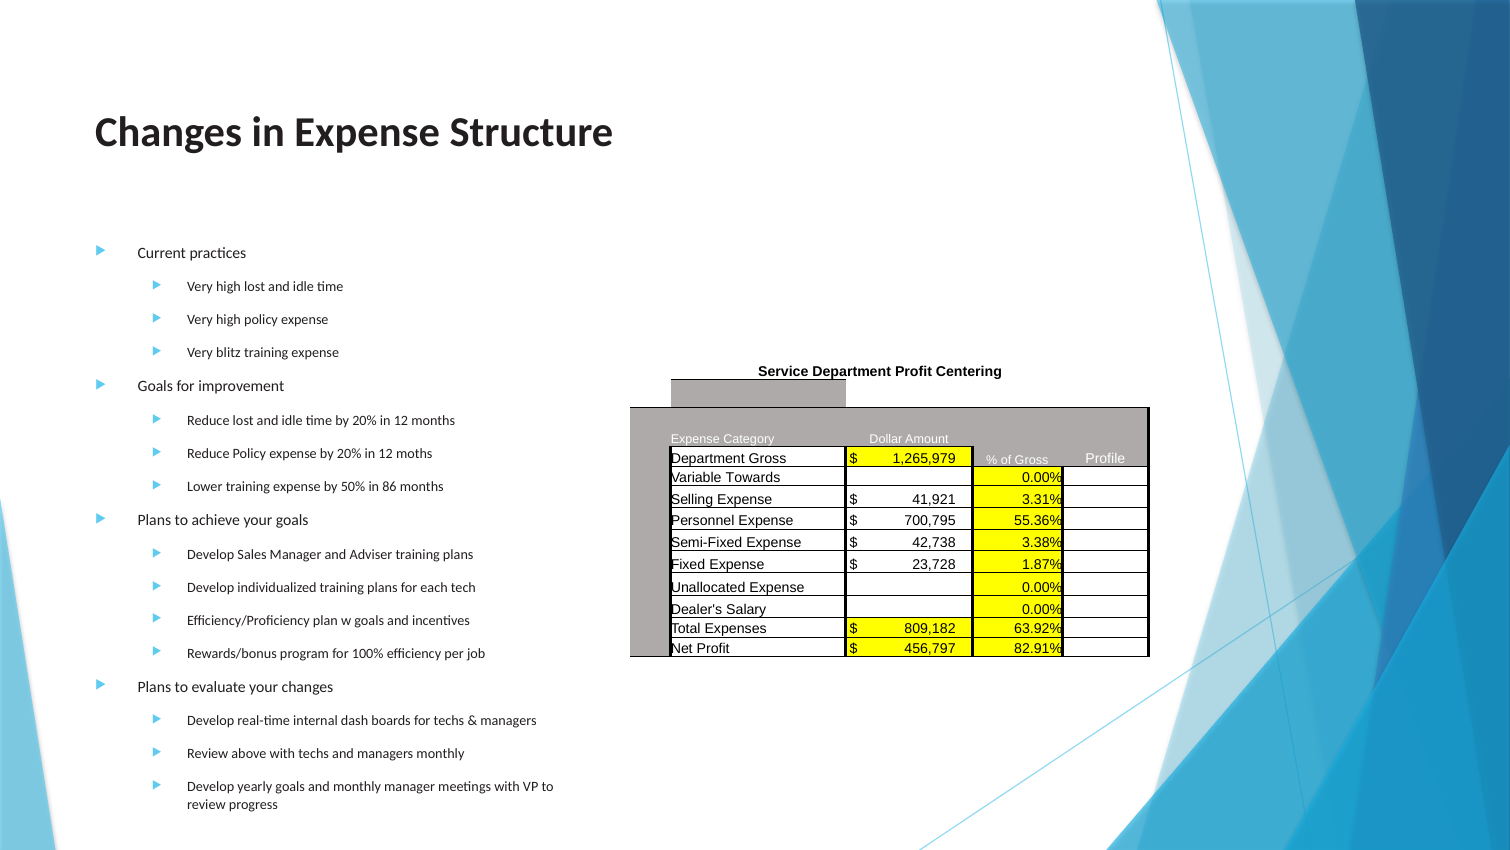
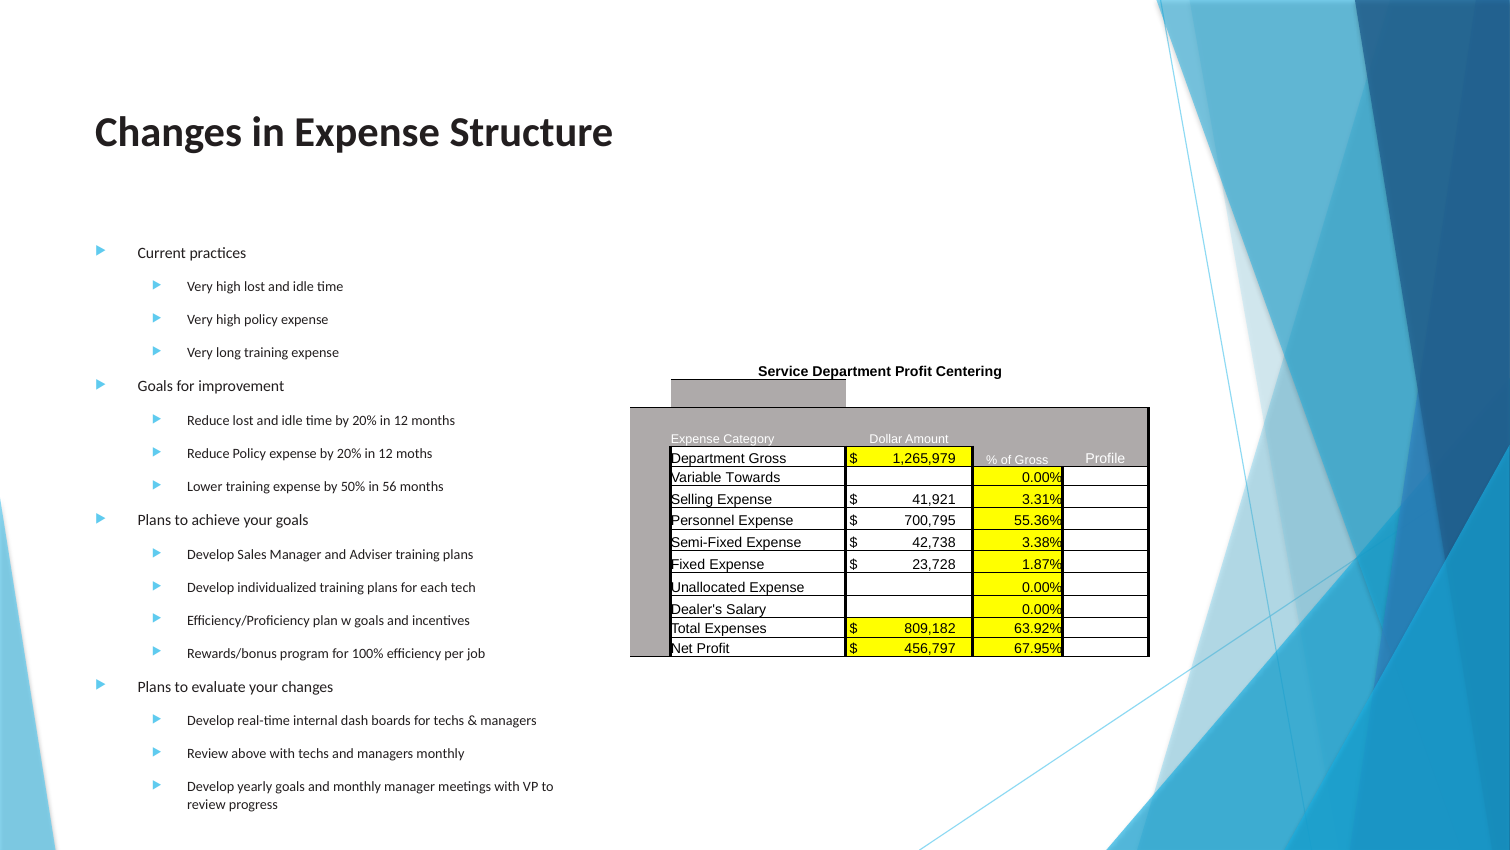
blitz: blitz -> long
86: 86 -> 56
82.91%: 82.91% -> 67.95%
